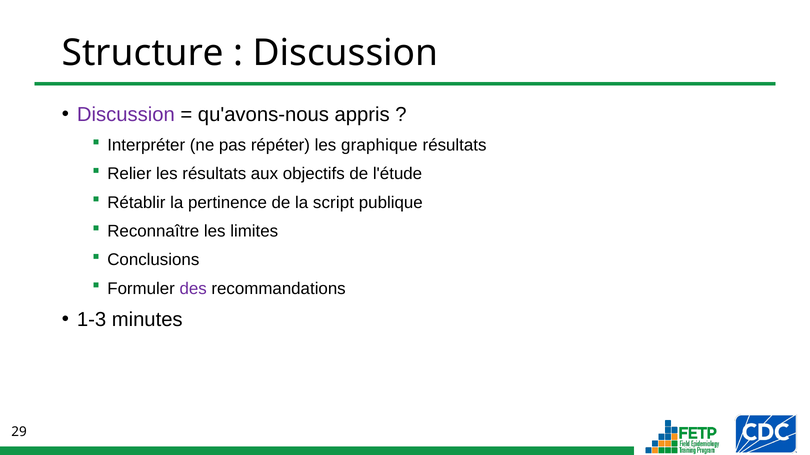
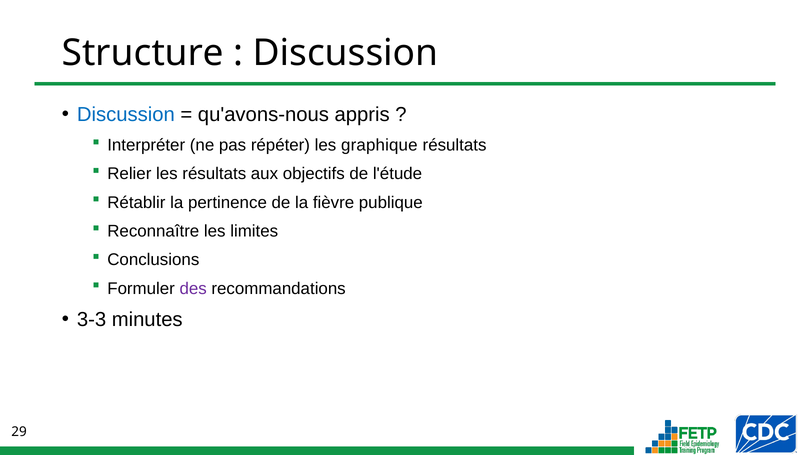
Discussion at (126, 115) colour: purple -> blue
script: script -> fièvre
1-3: 1-3 -> 3-3
